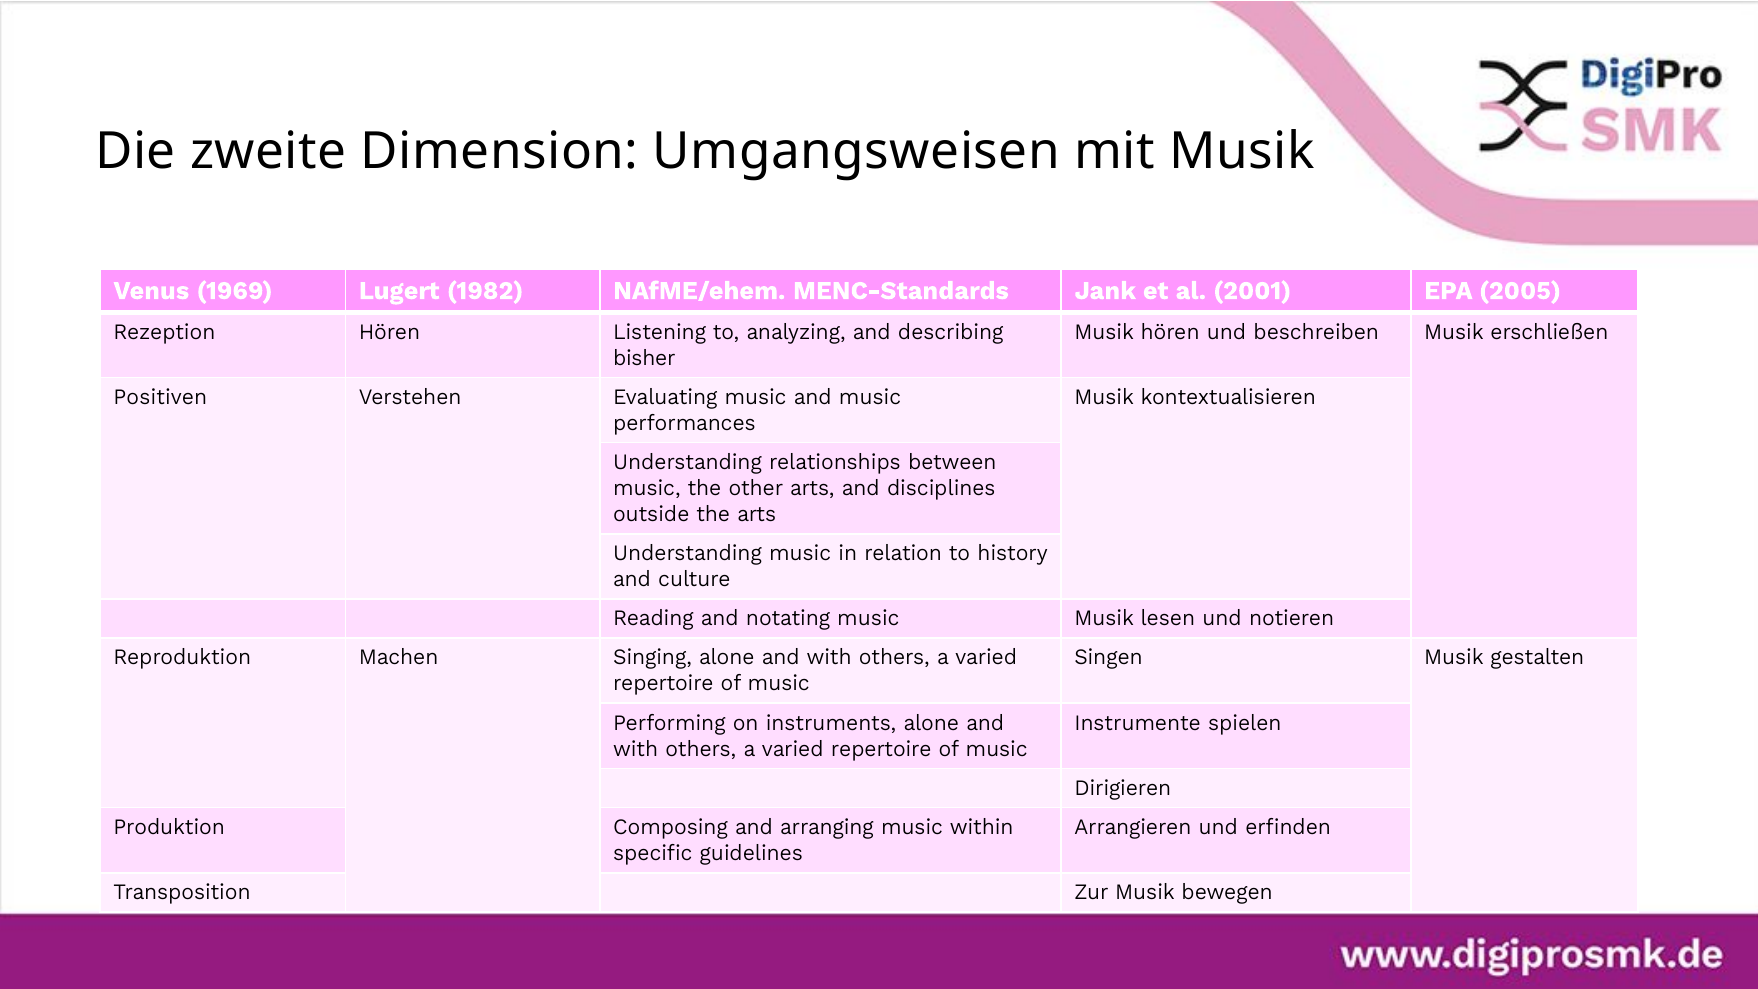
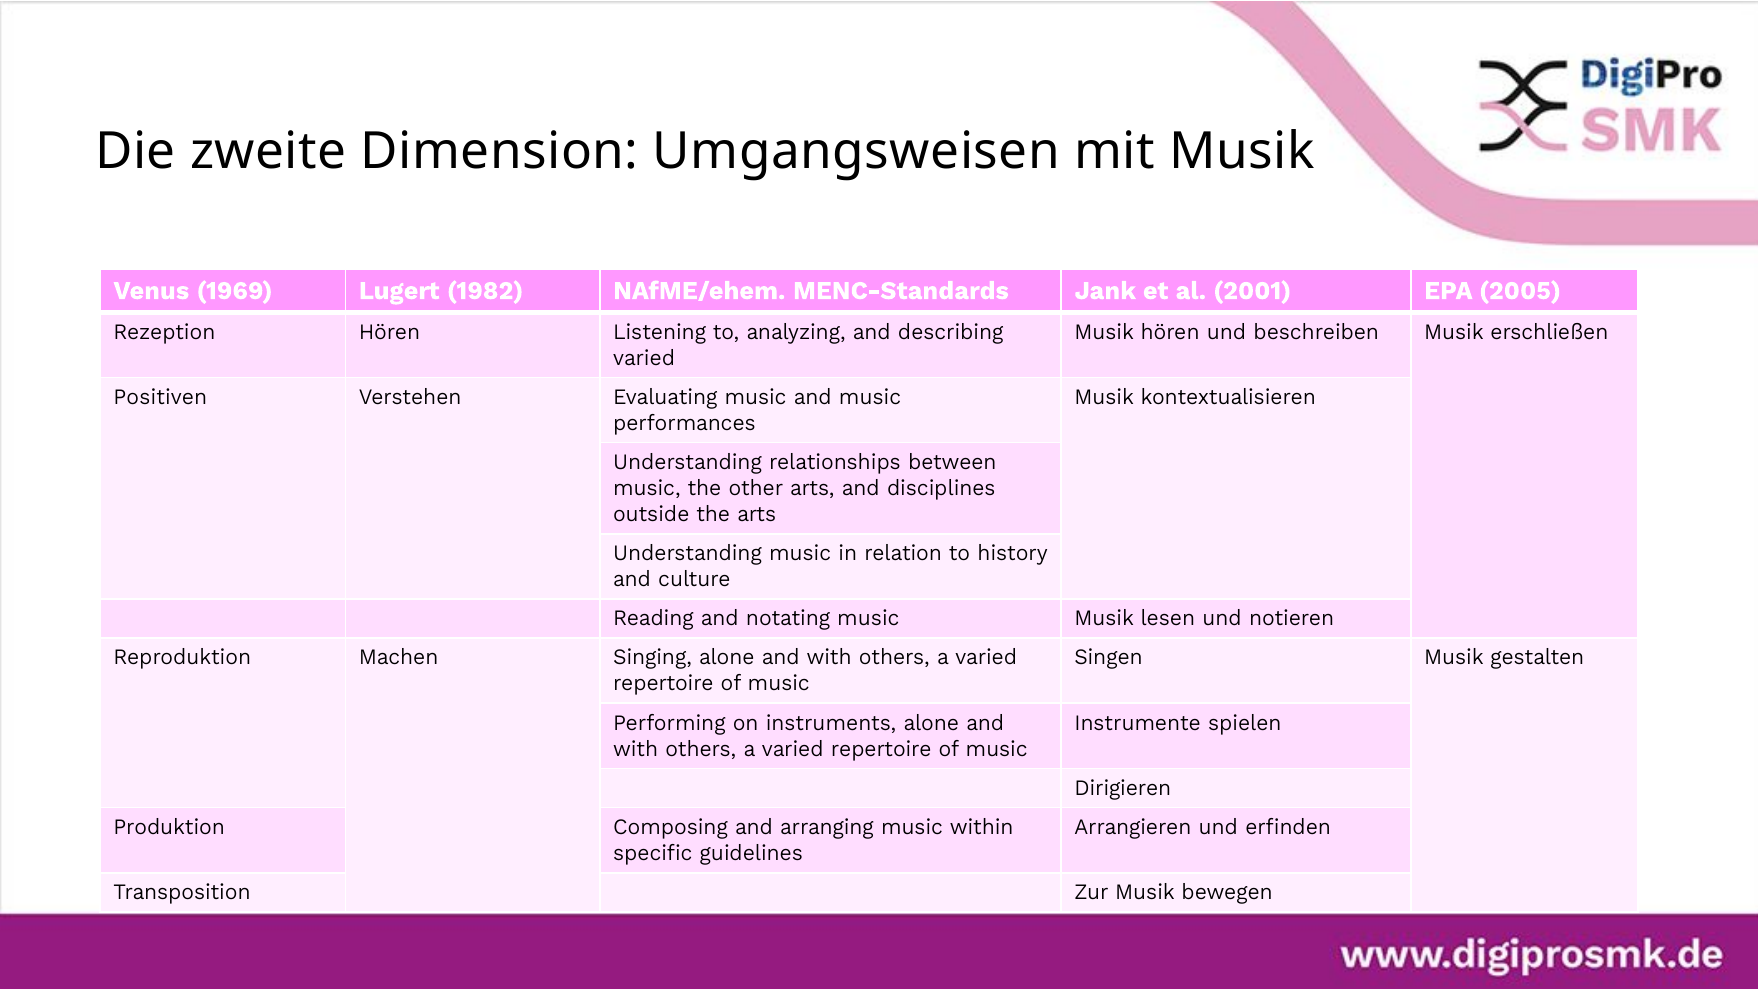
bisher at (644, 358): bisher -> varied
